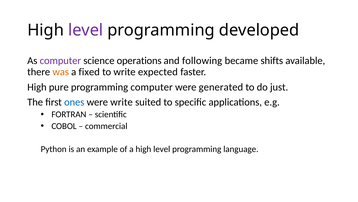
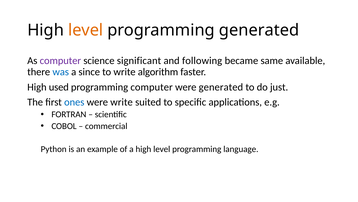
level at (86, 30) colour: purple -> orange
programming developed: developed -> generated
operations: operations -> significant
shifts: shifts -> same
was colour: orange -> blue
fixed: fixed -> since
expected: expected -> algorithm
pure: pure -> used
